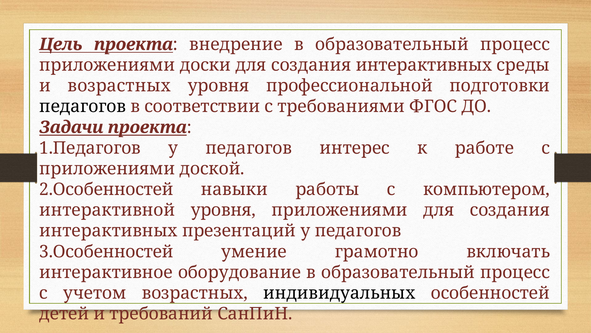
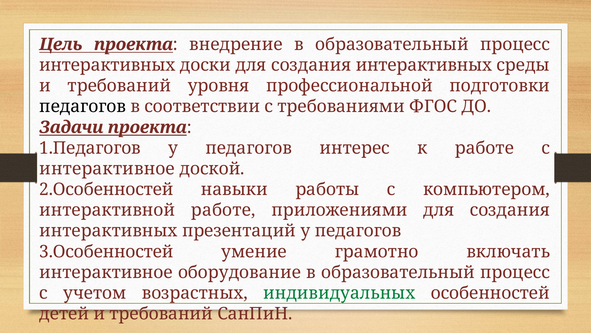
приложениями at (107, 65): приложениями -> интерактивных
возрастных at (119, 86): возрастных -> требований
приложениями at (107, 168): приложениями -> интерактивное
интерактивной уровня: уровня -> работе
индивидуальных colour: black -> green
